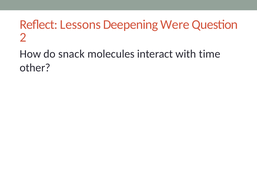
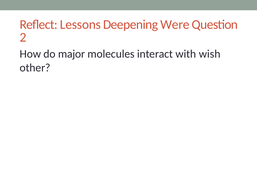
snack: snack -> major
time: time -> wish
